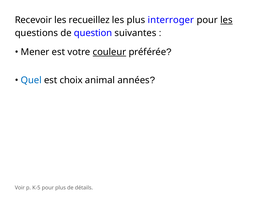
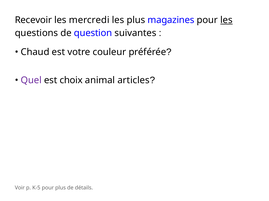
recueillez: recueillez -> mercredi
interroger: interroger -> magazines
Mener: Mener -> Chaud
couleur underline: present -> none
Quel colour: blue -> purple
années: années -> articles
